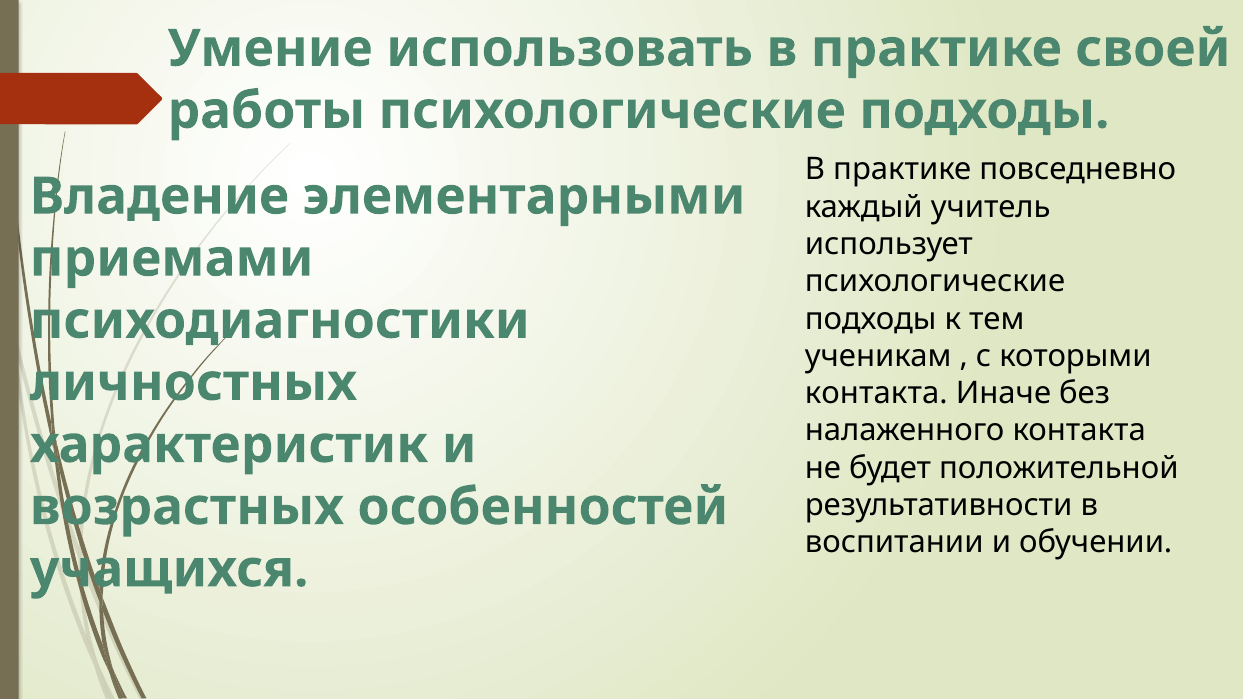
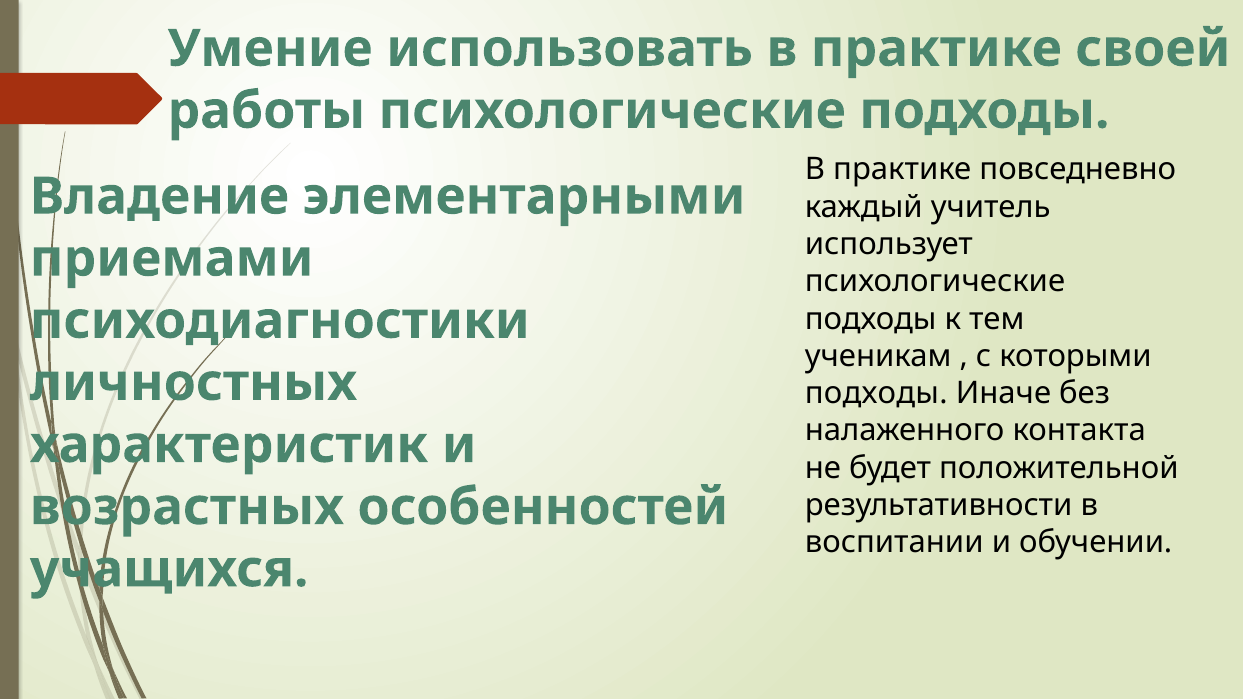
контакта at (876, 393): контакта -> подходы
